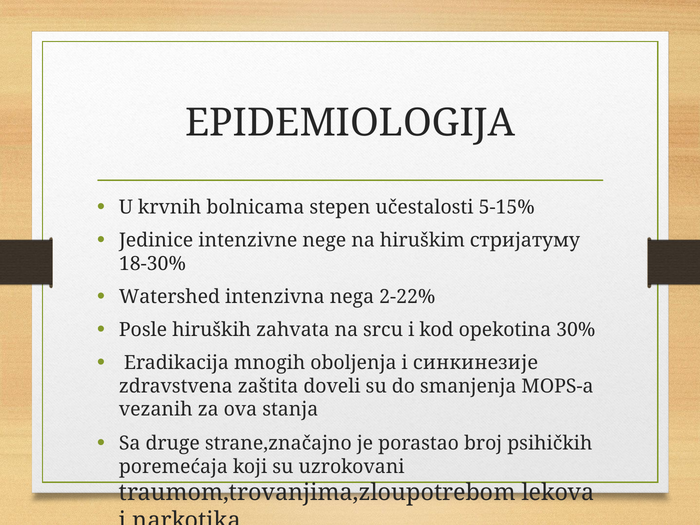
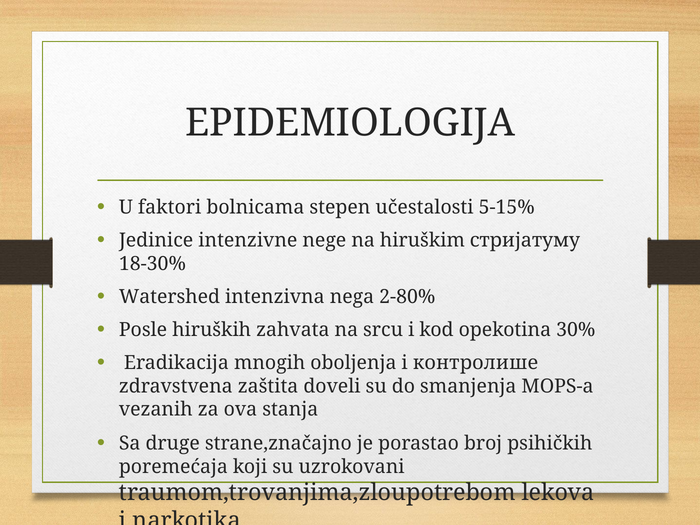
krvnih: krvnih -> faktori
2-22%: 2-22% -> 2-80%
синкинезије: синкинезије -> контролише
